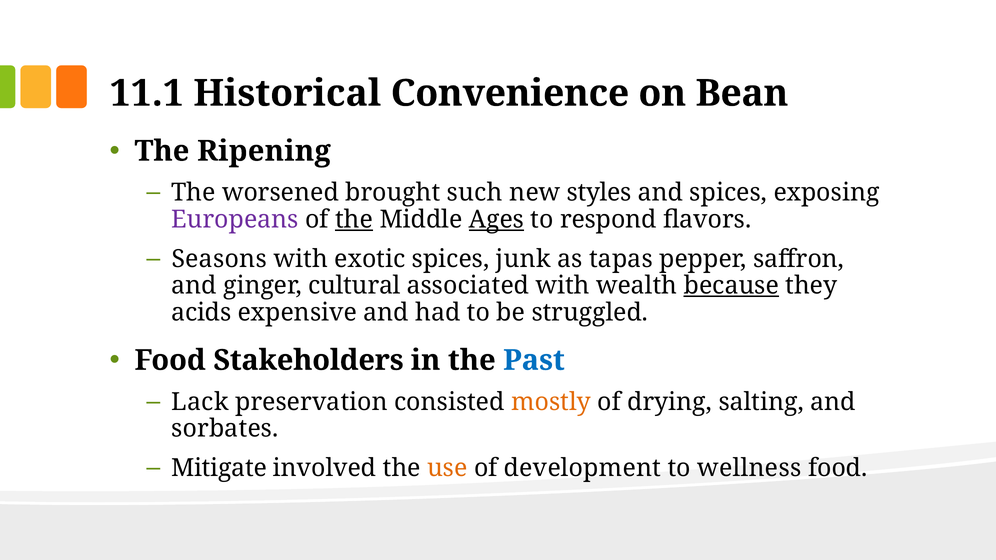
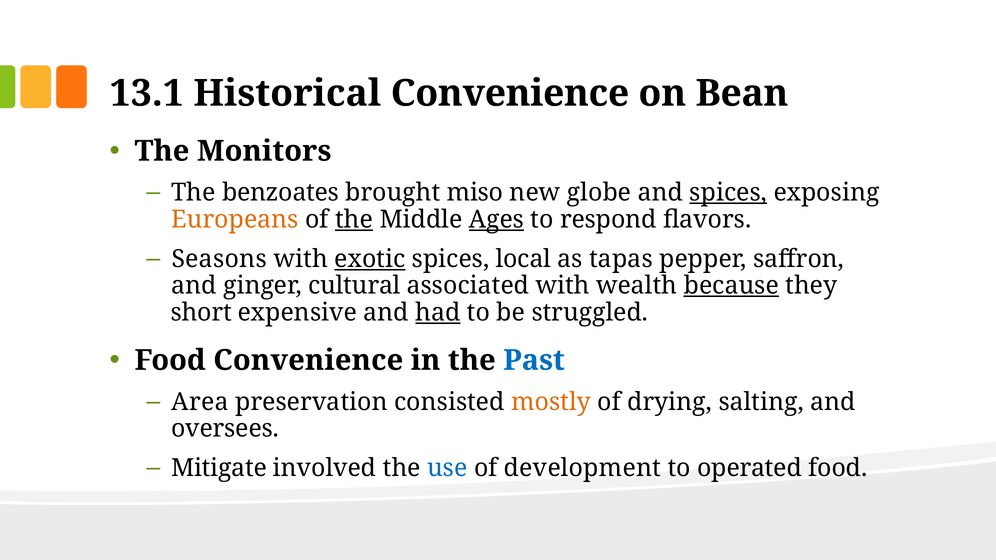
11.1: 11.1 -> 13.1
Ripening: Ripening -> Monitors
worsened: worsened -> benzoates
such: such -> miso
styles: styles -> globe
spices at (728, 193) underline: none -> present
Europeans colour: purple -> orange
exotic underline: none -> present
junk: junk -> local
acids: acids -> short
had underline: none -> present
Food Stakeholders: Stakeholders -> Convenience
Lack: Lack -> Area
sorbates: sorbates -> oversees
use colour: orange -> blue
wellness: wellness -> operated
